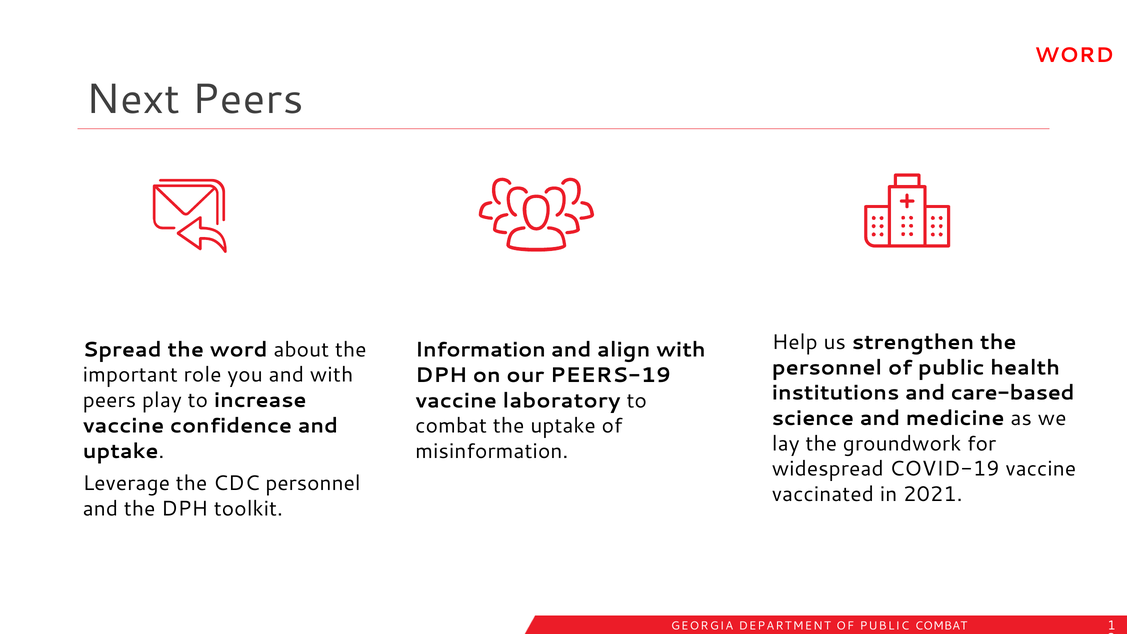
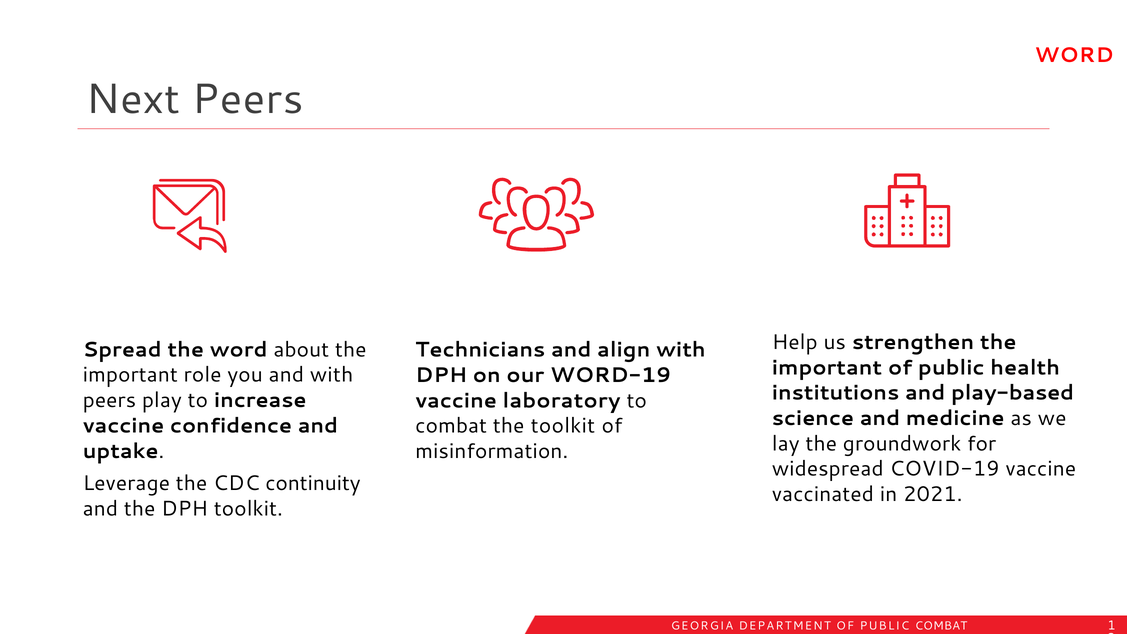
Information: Information -> Technicians
personnel at (827, 367): personnel -> important
PEERS-19: PEERS-19 -> WORD-19
care-based: care-based -> play-based
the uptake: uptake -> toolkit
CDC personnel: personnel -> continuity
